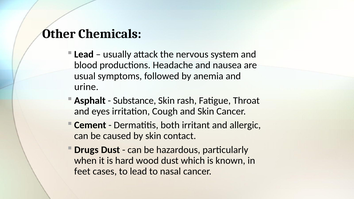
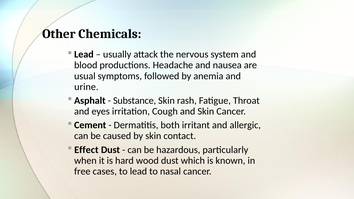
Drugs: Drugs -> Effect
feet: feet -> free
